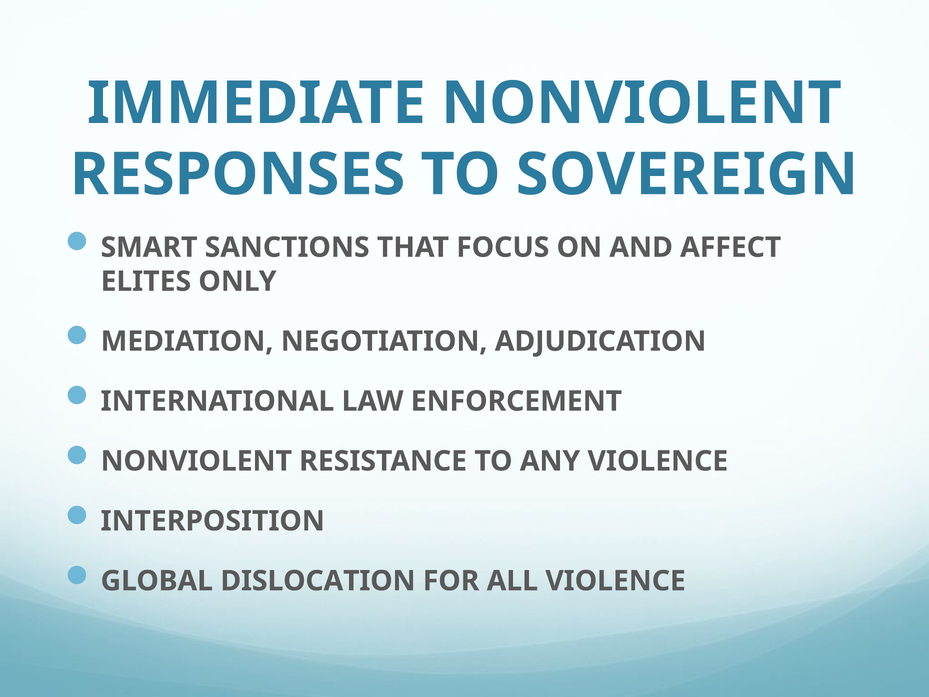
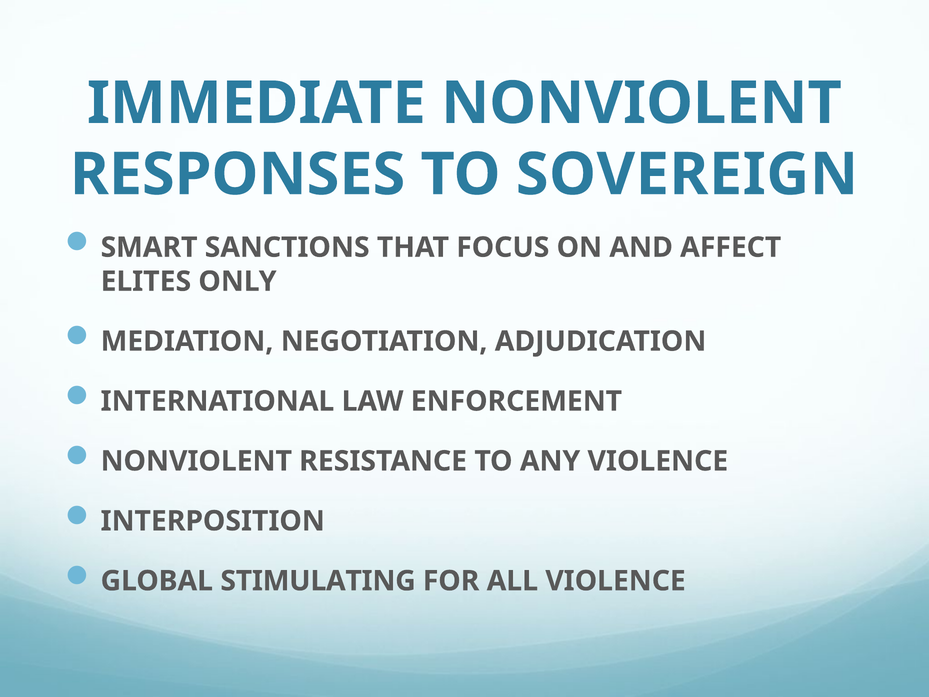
DISLOCATION: DISLOCATION -> STIMULATING
